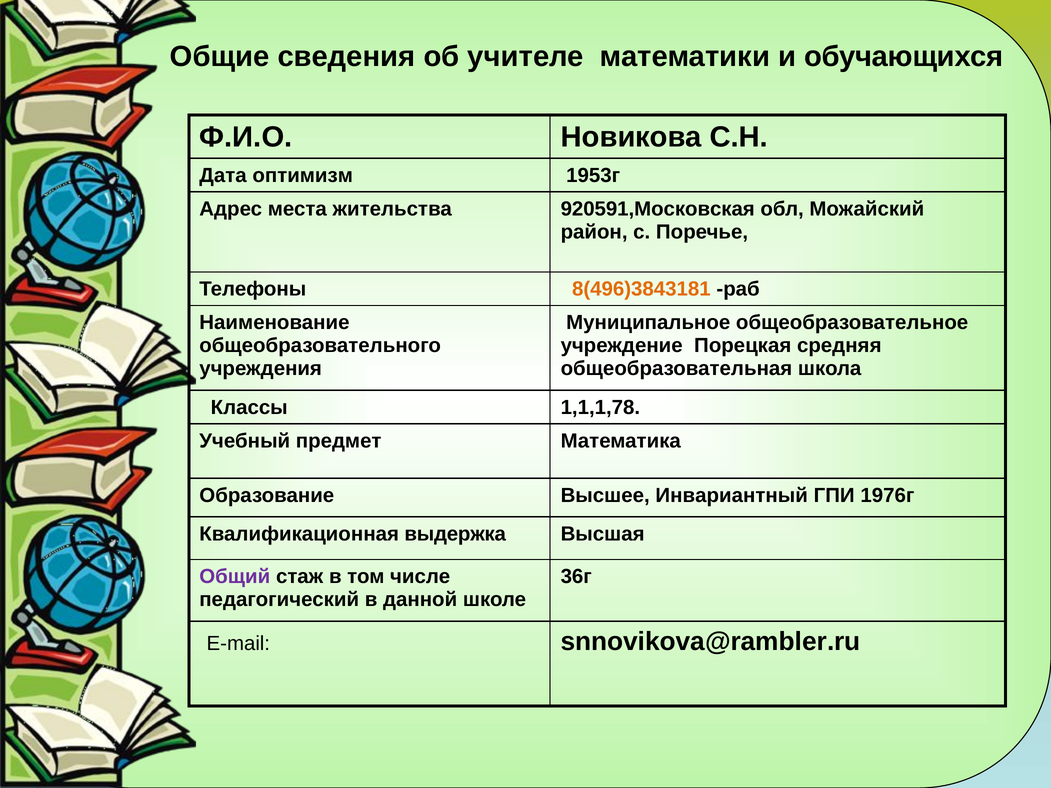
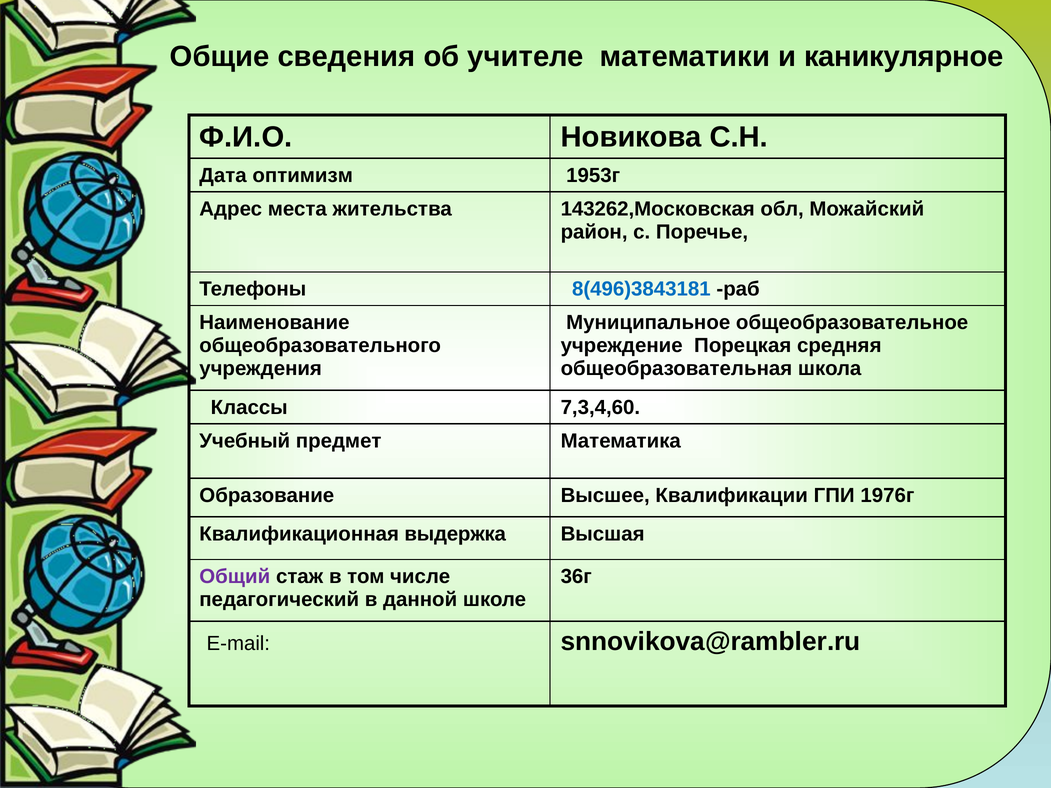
обучающихся: обучающихся -> каникулярное
920591,Московская: 920591,Московская -> 143262,Московская
8(496)3843181 colour: orange -> blue
1,1,1,78: 1,1,1,78 -> 7,3,4,60
Инвариантный: Инвариантный -> Квалификации
